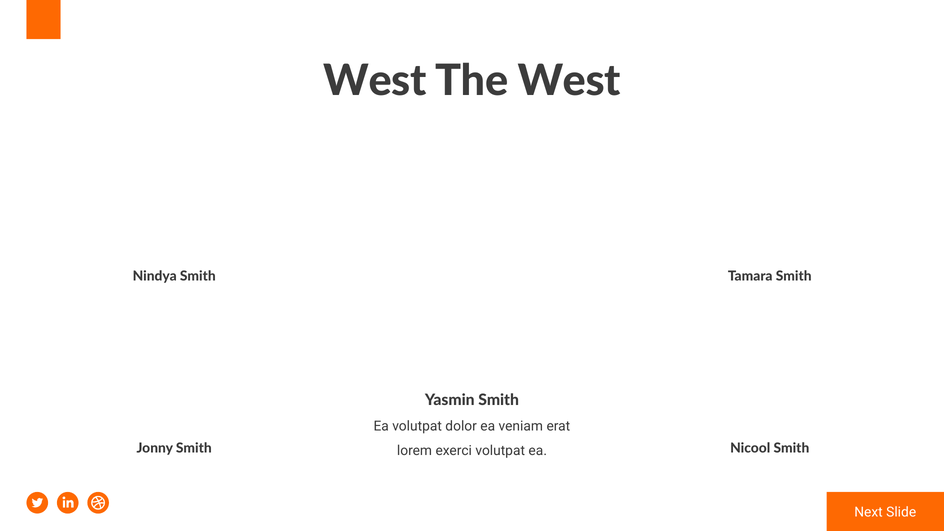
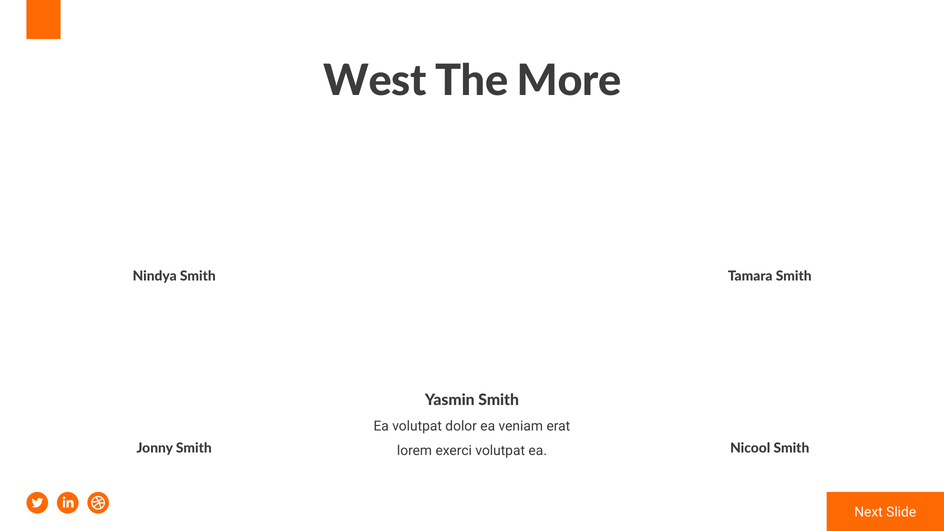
The West: West -> More
